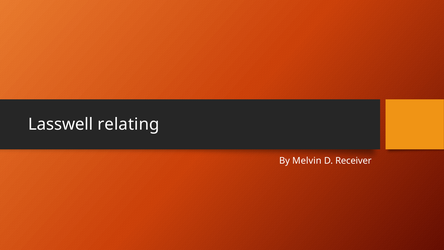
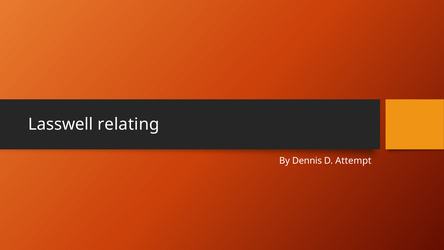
Melvin: Melvin -> Dennis
Receiver: Receiver -> Attempt
